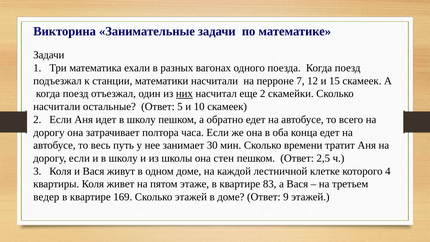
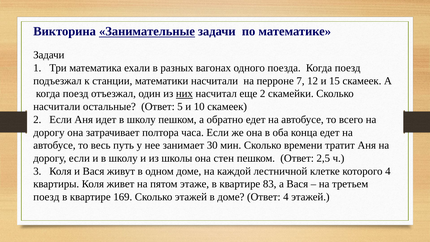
Занимательные underline: none -> present
ведер at (46, 197): ведер -> поезд
Ответ 9: 9 -> 4
